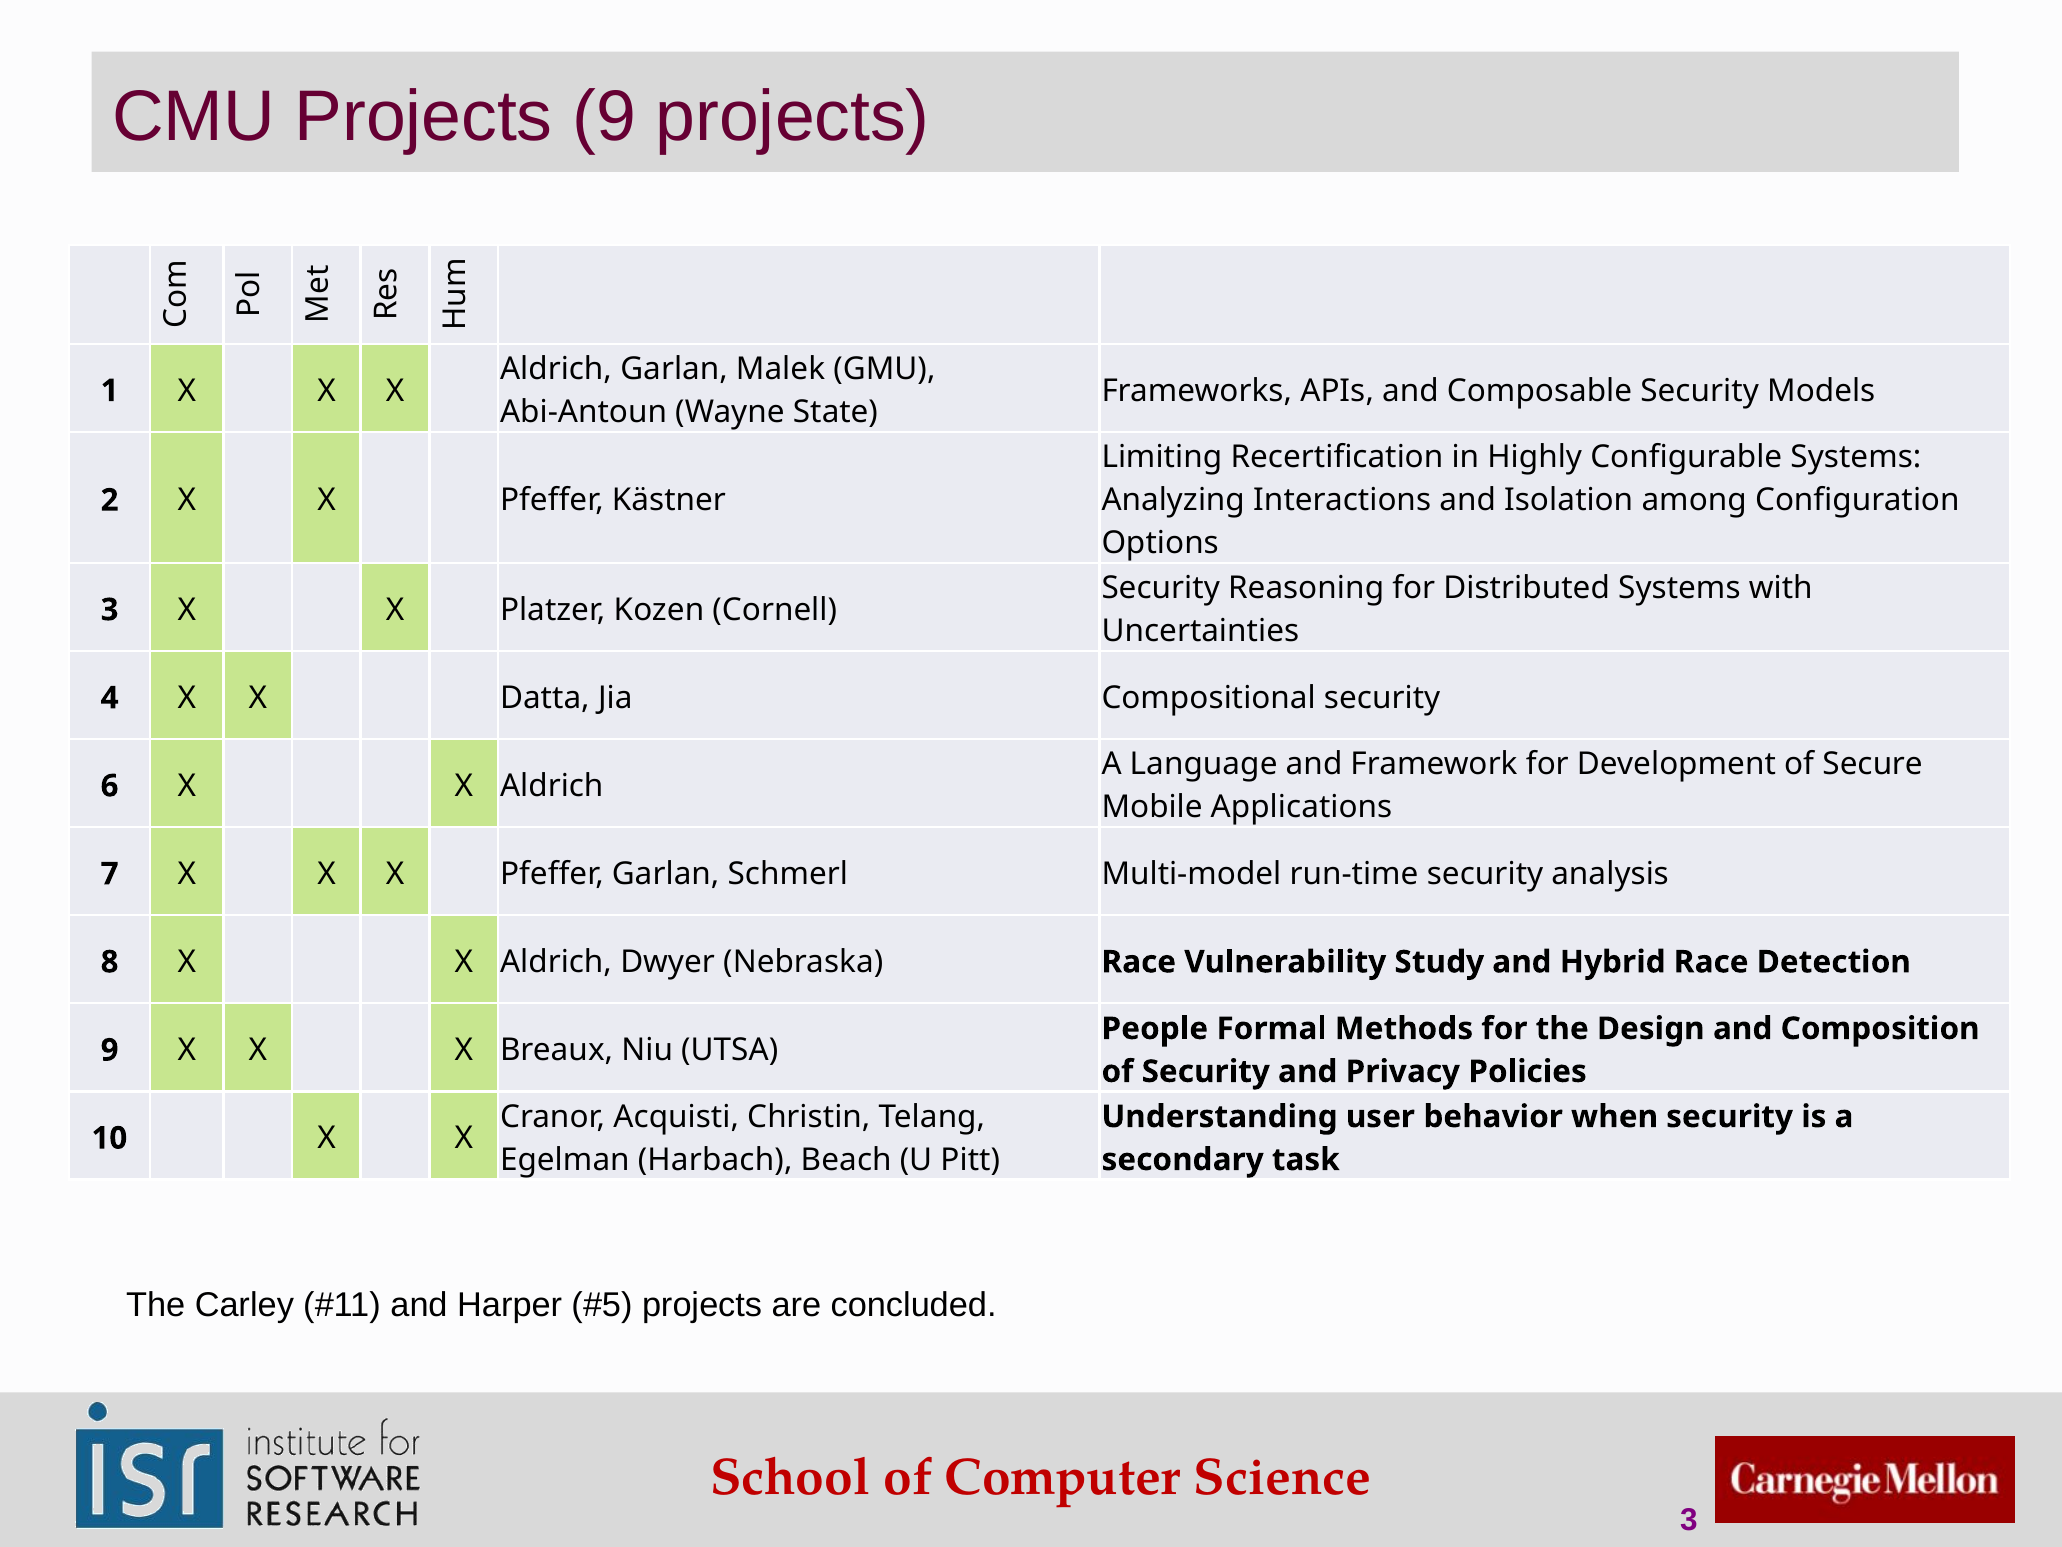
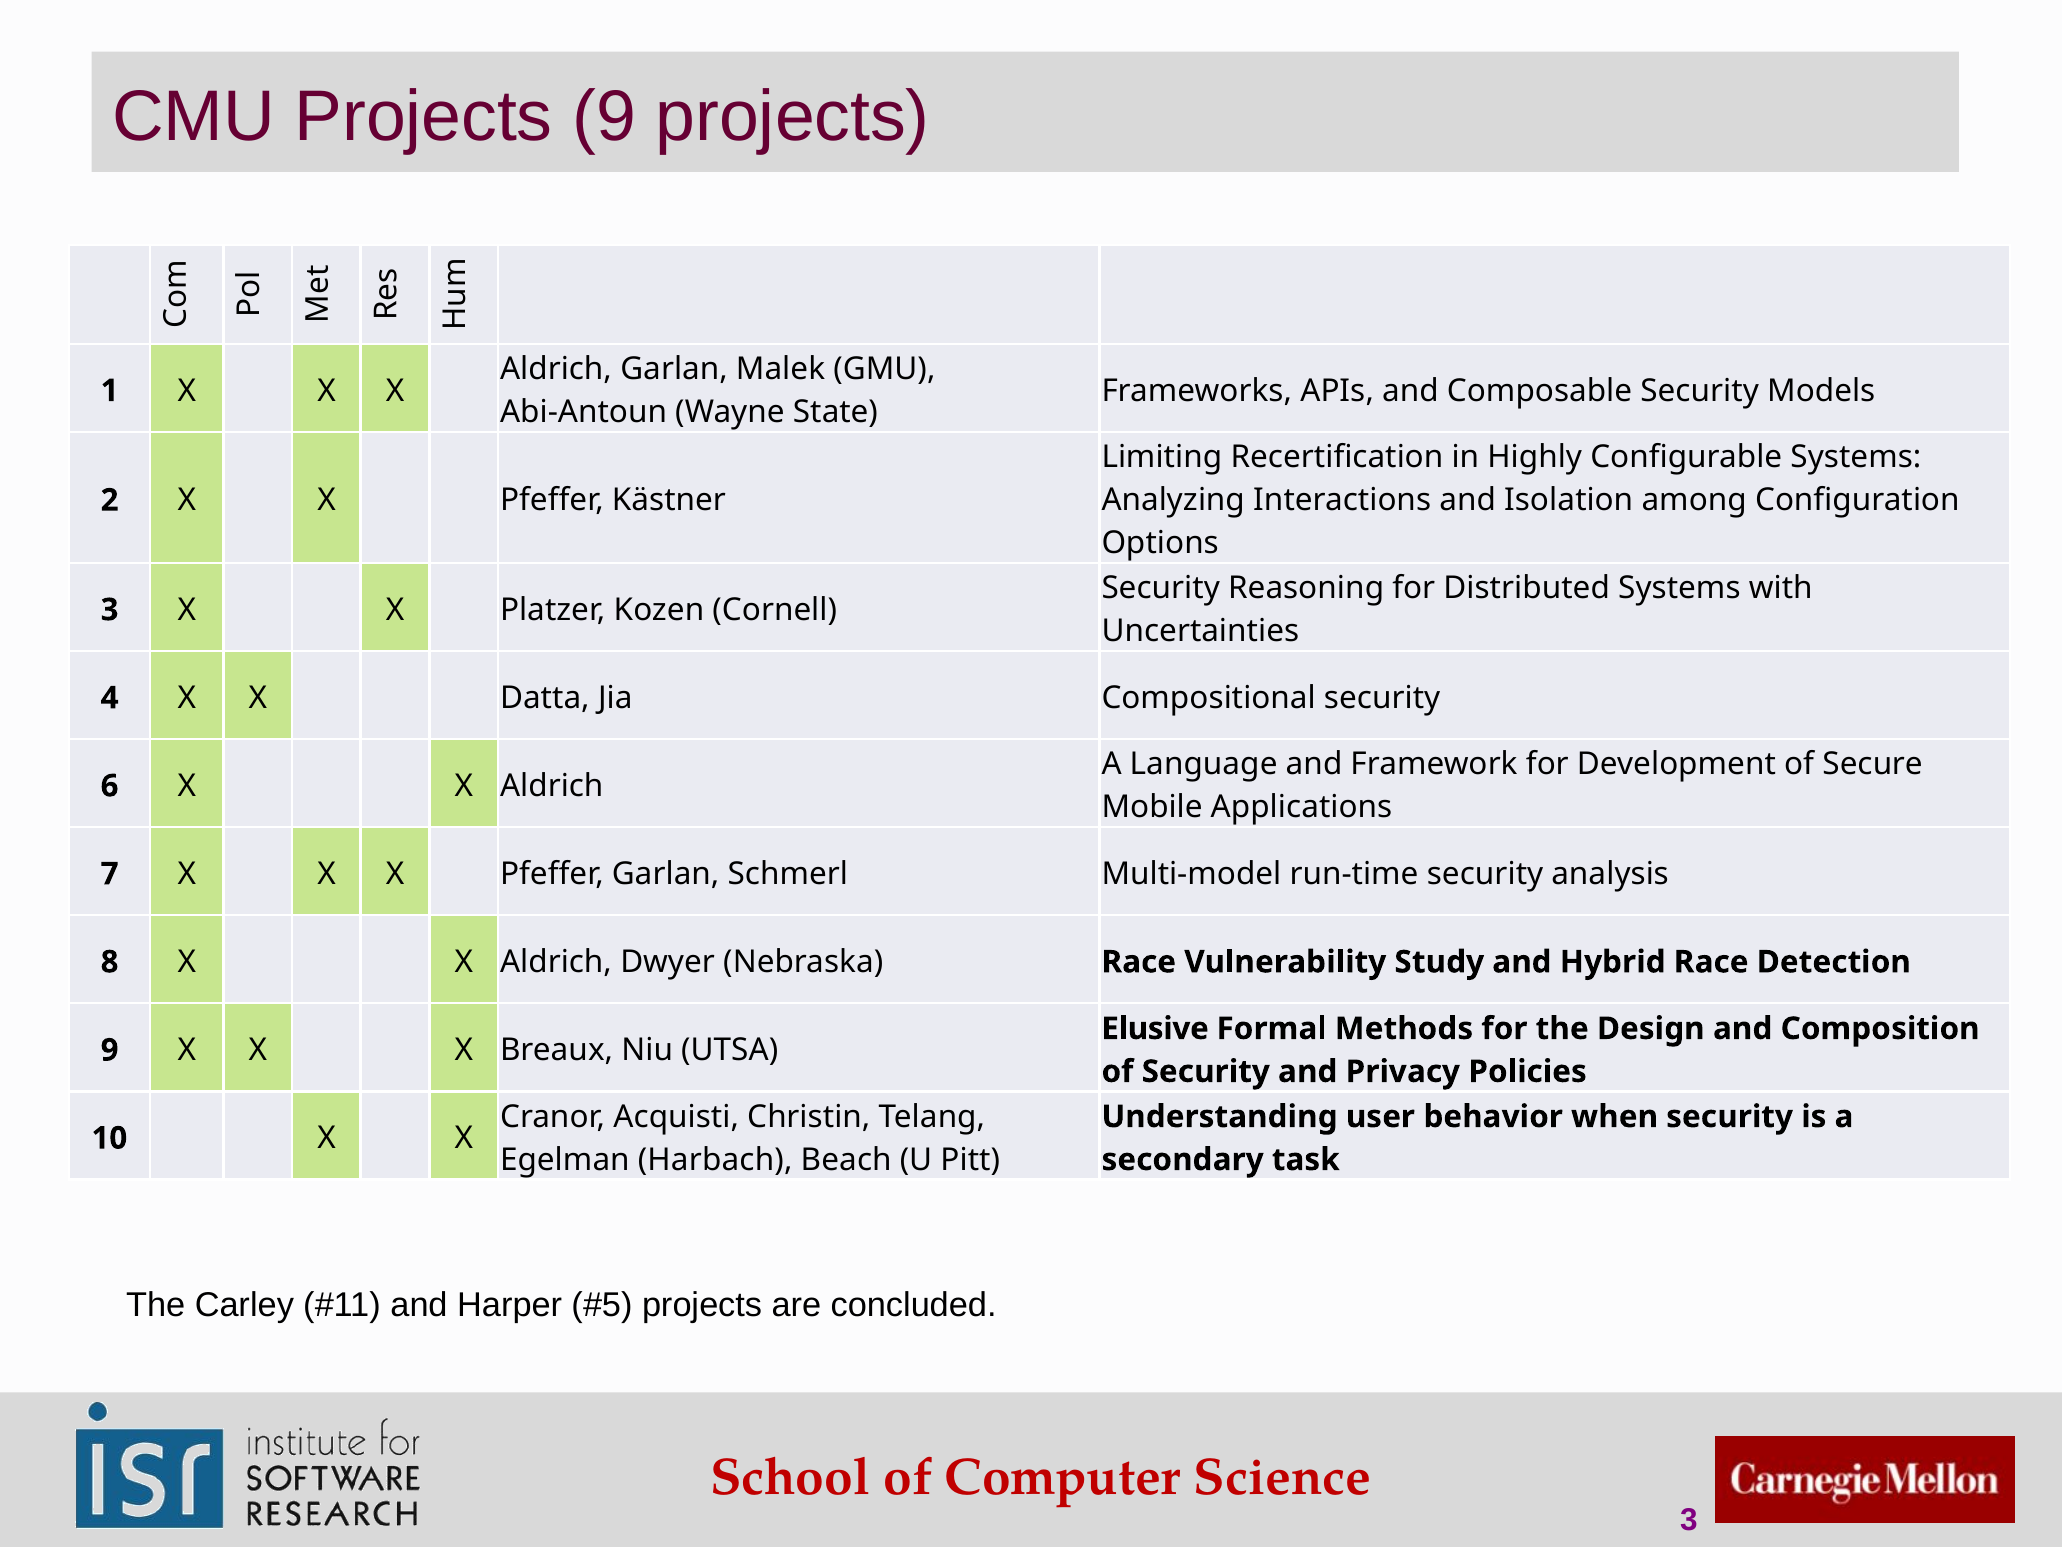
People: People -> Elusive
